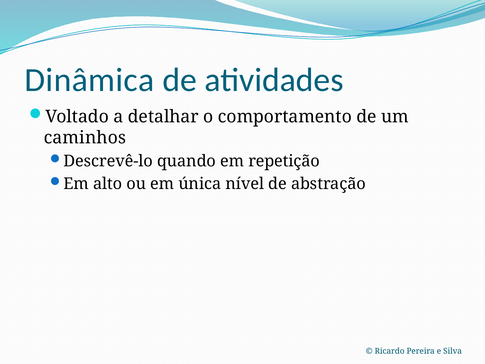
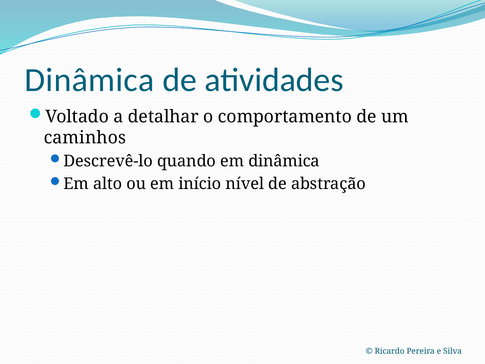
em repetição: repetição -> dinâmica
única: única -> início
